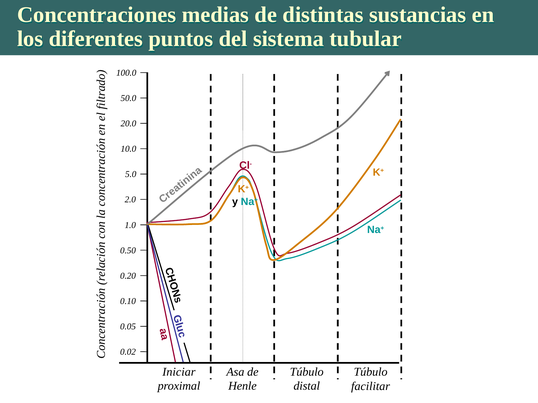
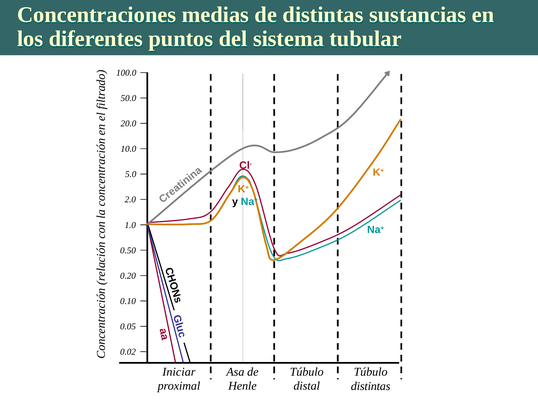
facilitar at (371, 387): facilitar -> distintas
